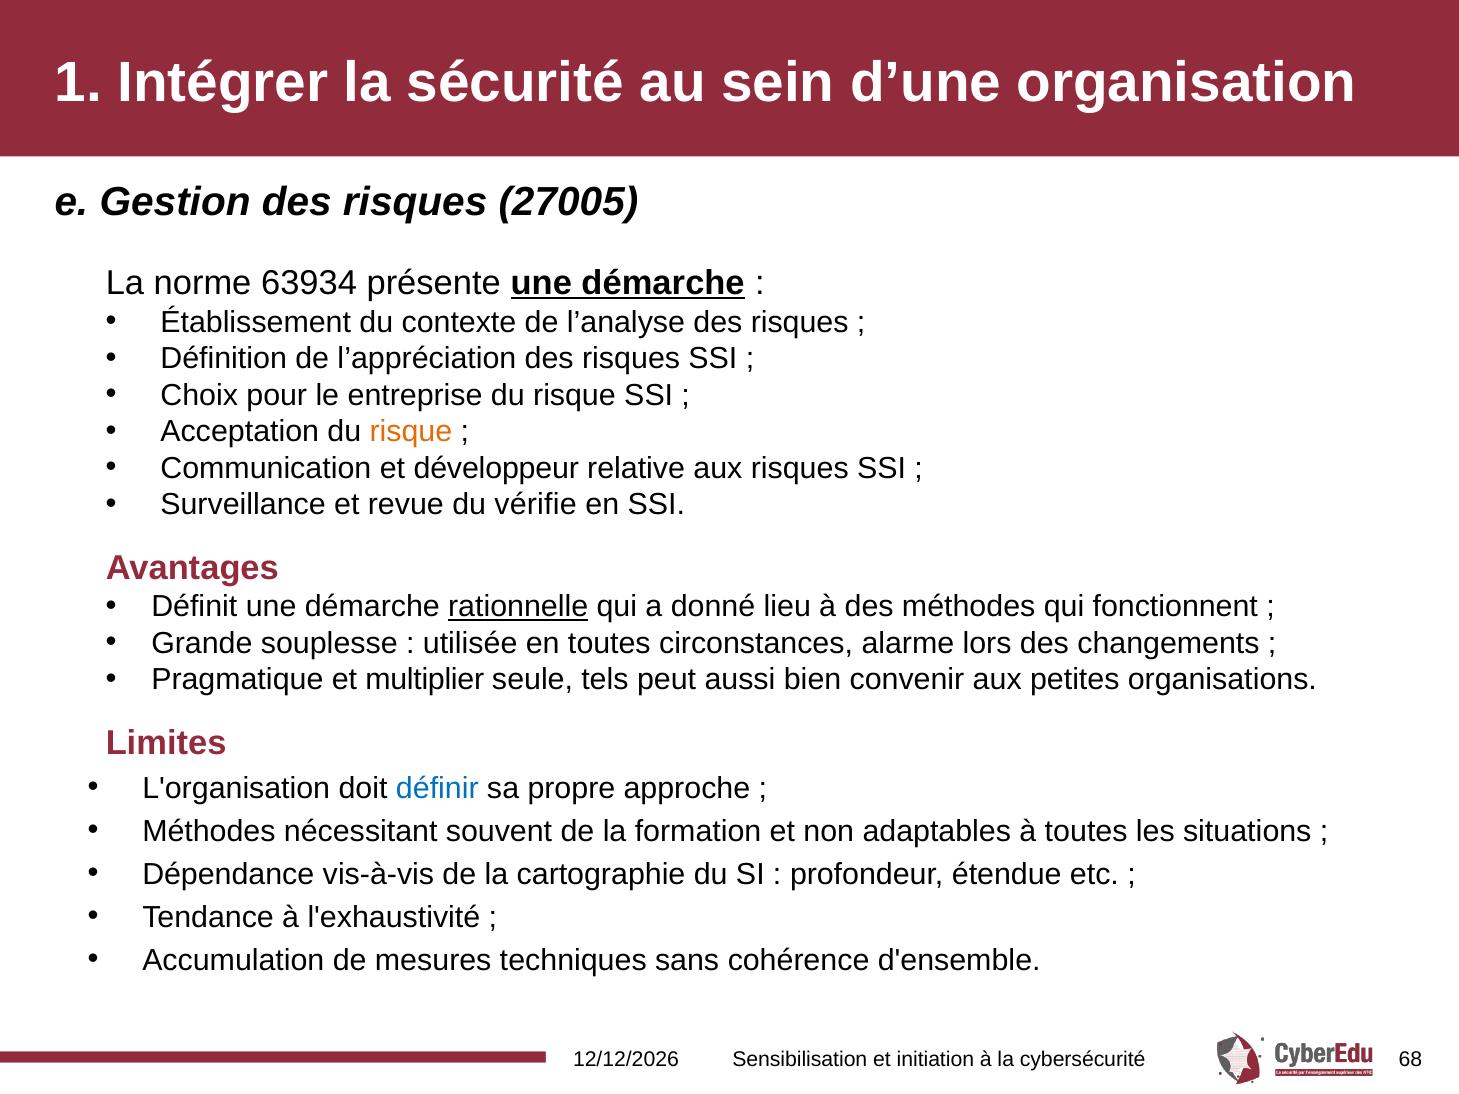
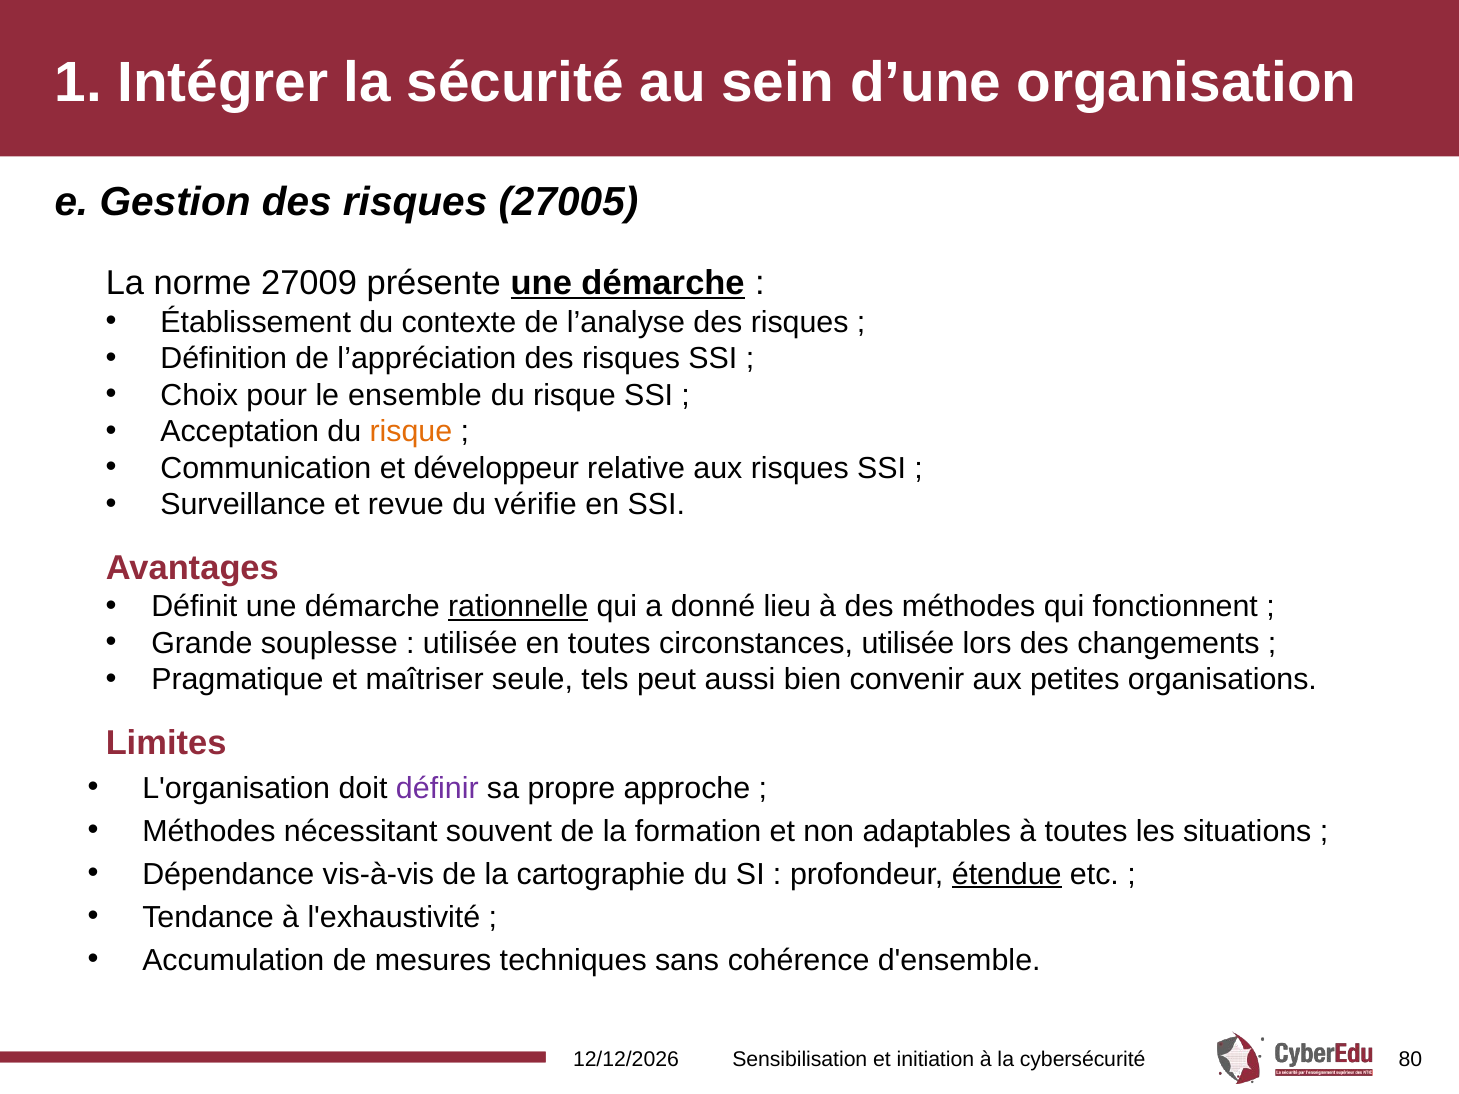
63934: 63934 -> 27009
entreprise: entreprise -> ensemble
circonstances alarme: alarme -> utilisée
multiplier: multiplier -> maîtriser
définir colour: blue -> purple
étendue underline: none -> present
68: 68 -> 80
